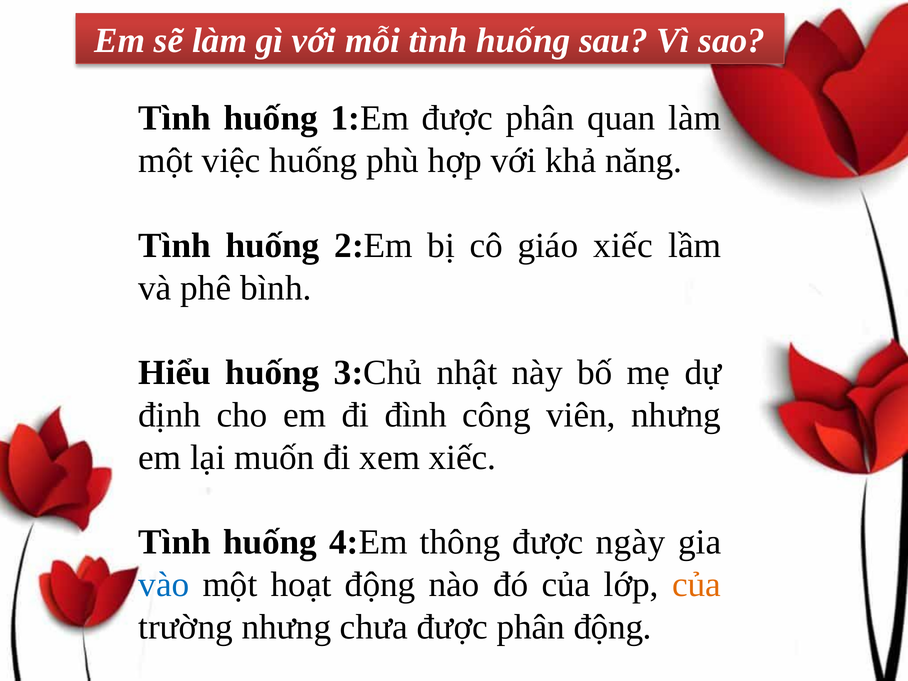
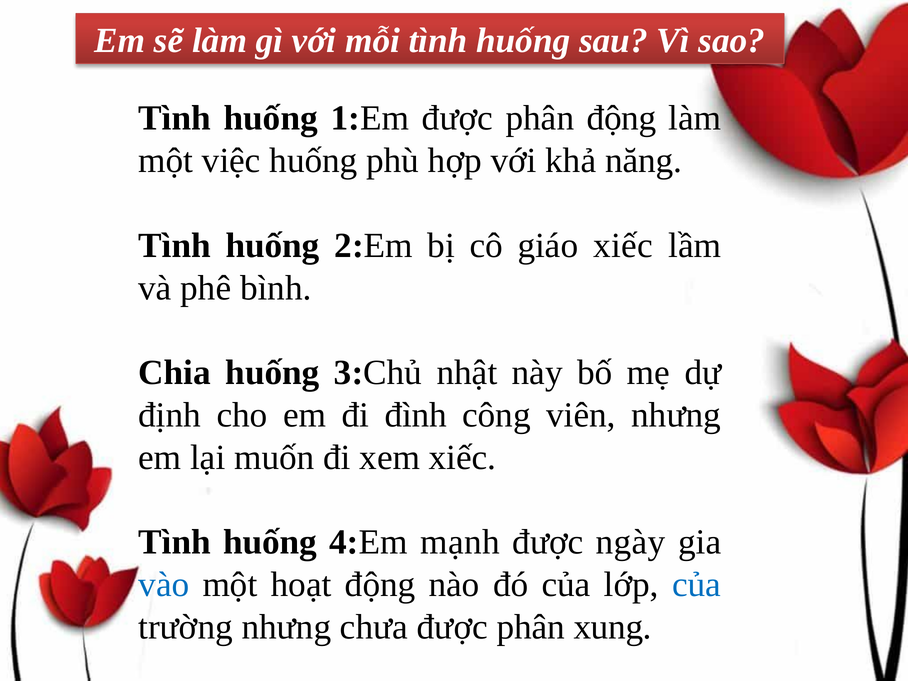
phân quan: quan -> động
Hiểu: Hiểu -> Chia
thông: thông -> mạnh
của at (697, 585) colour: orange -> blue
phân động: động -> xung
